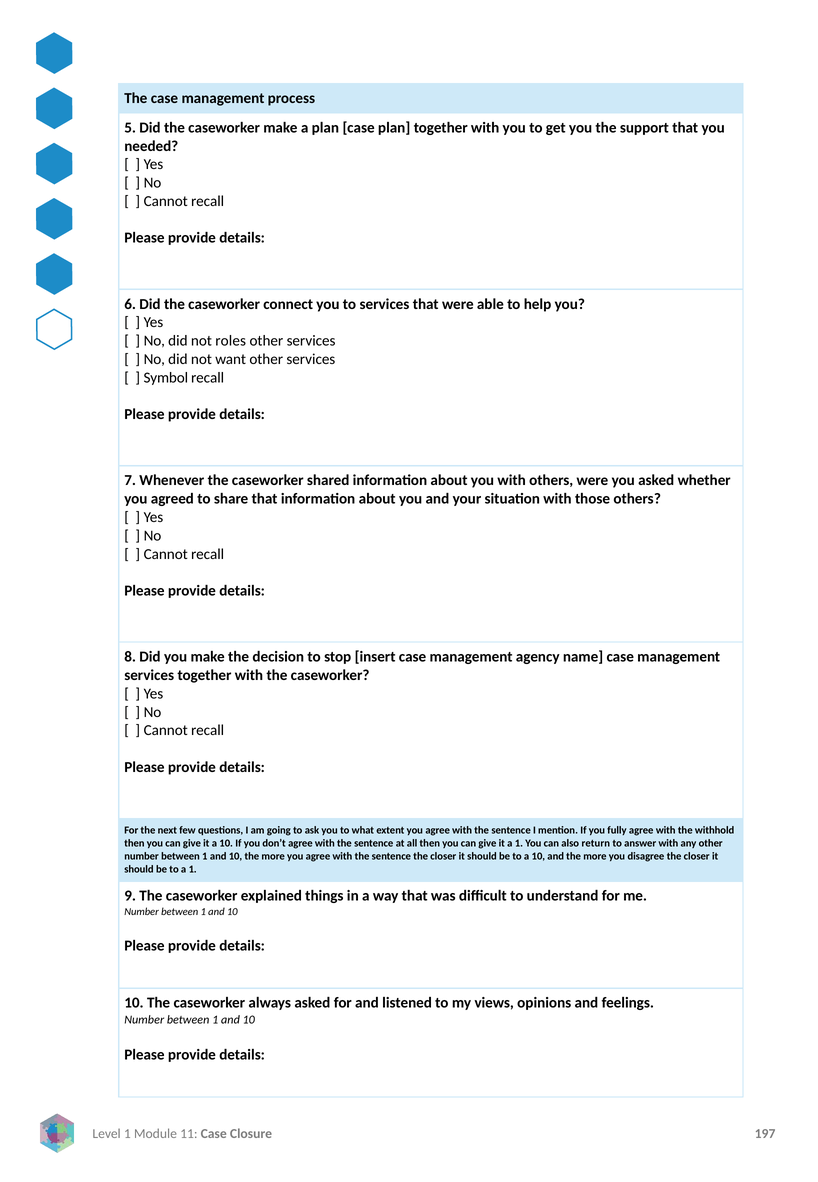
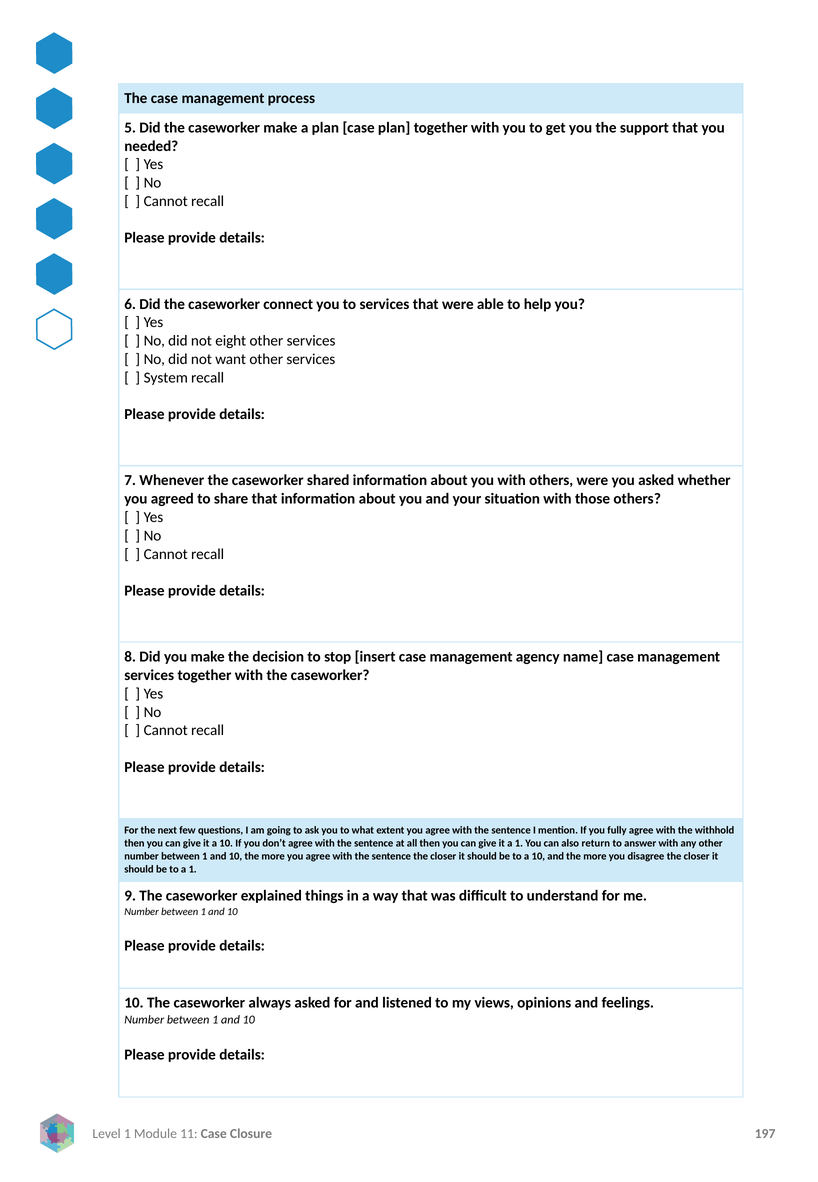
roles: roles -> eight
Symbol: Symbol -> System
